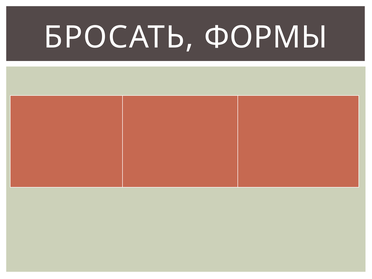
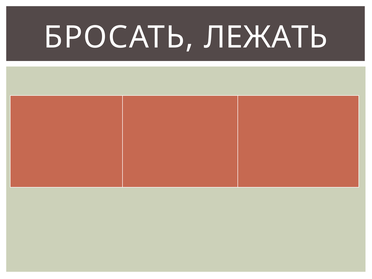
ФОРМЫ: ФОРМЫ -> ЛЕЖАТЬ
